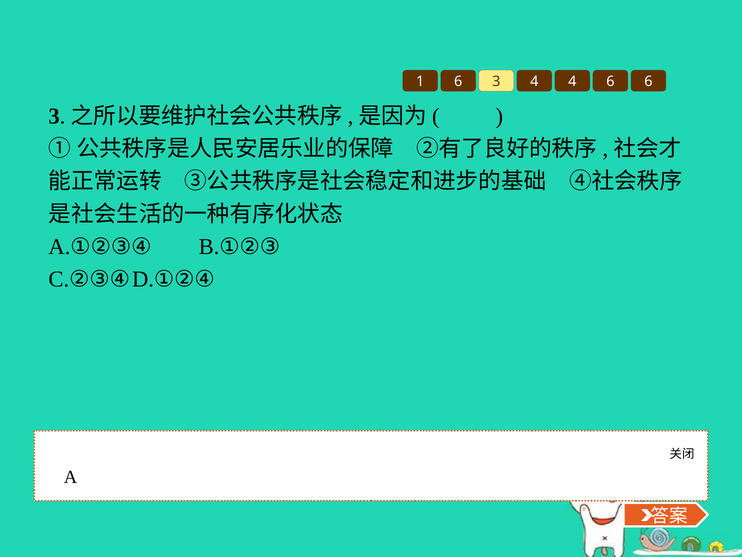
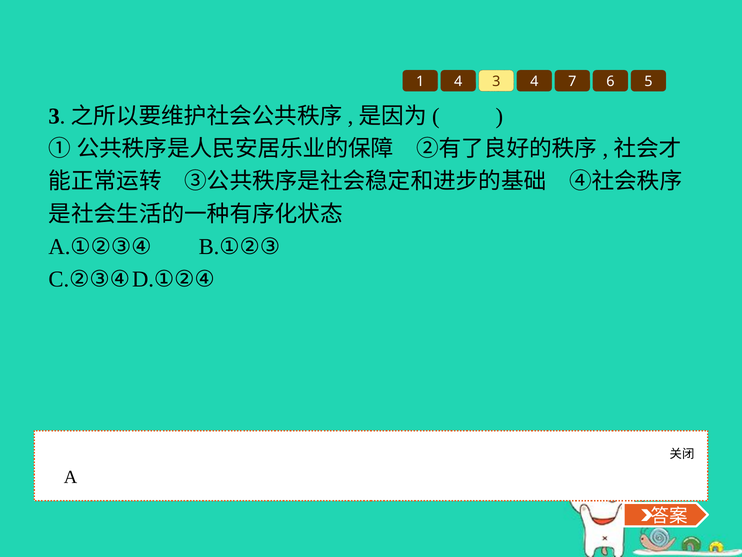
1 6: 6 -> 4
4 4: 4 -> 7
6 6: 6 -> 5
